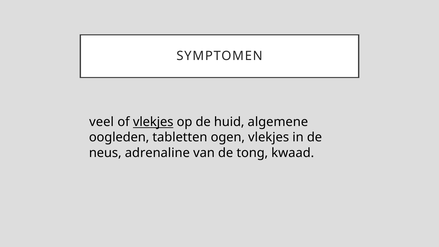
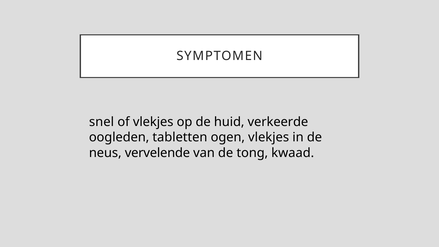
veel: veel -> snel
vlekjes at (153, 122) underline: present -> none
algemene: algemene -> verkeerde
adrenaline: adrenaline -> vervelende
